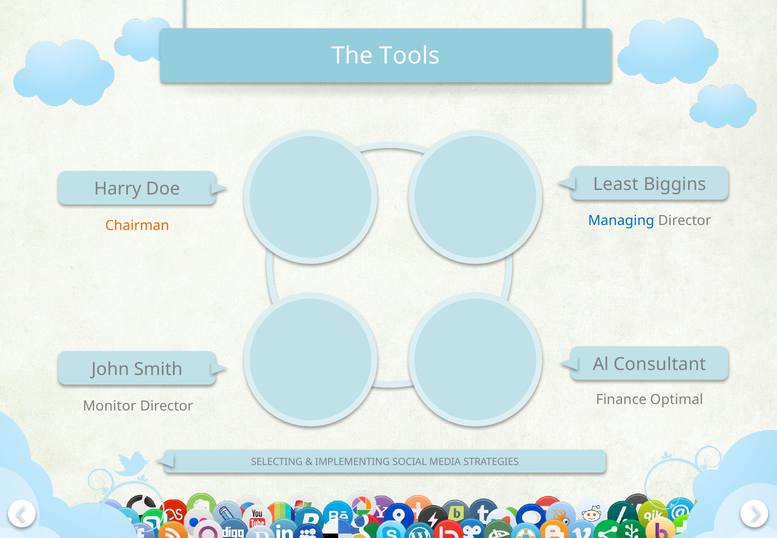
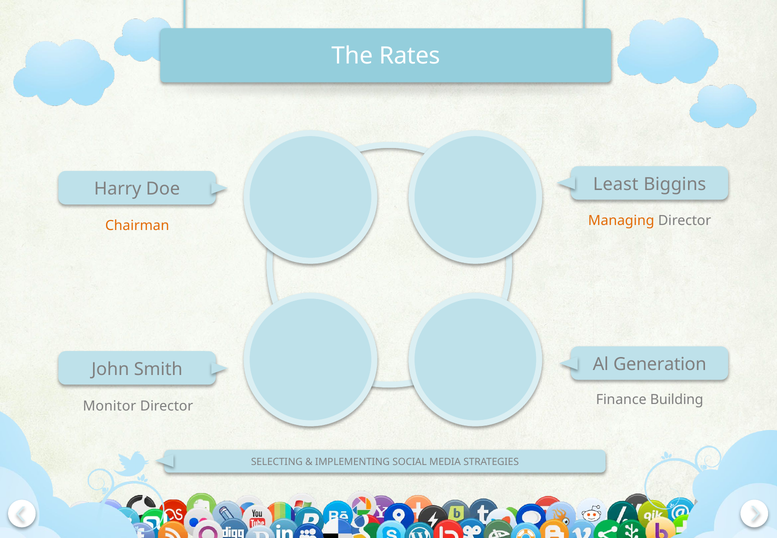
Tools: Tools -> Rates
Managing colour: blue -> orange
Consultant: Consultant -> Generation
Optimal: Optimal -> Building
